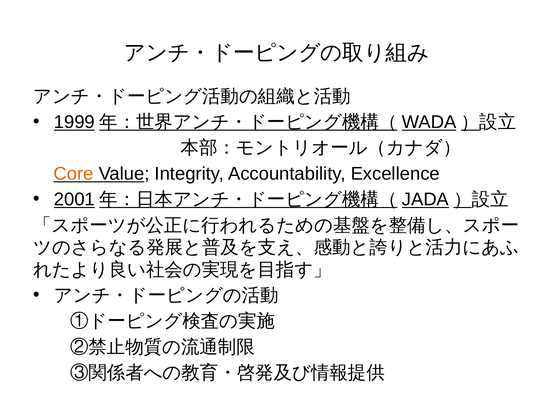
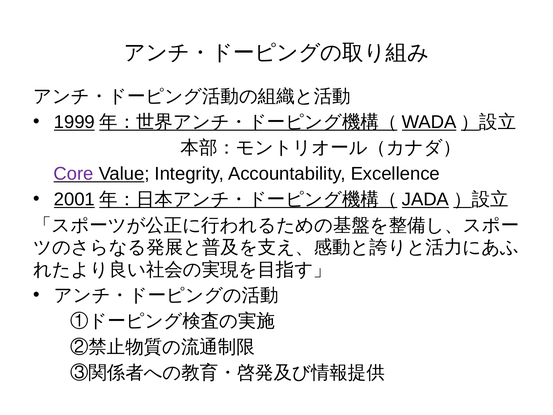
Core colour: orange -> purple
